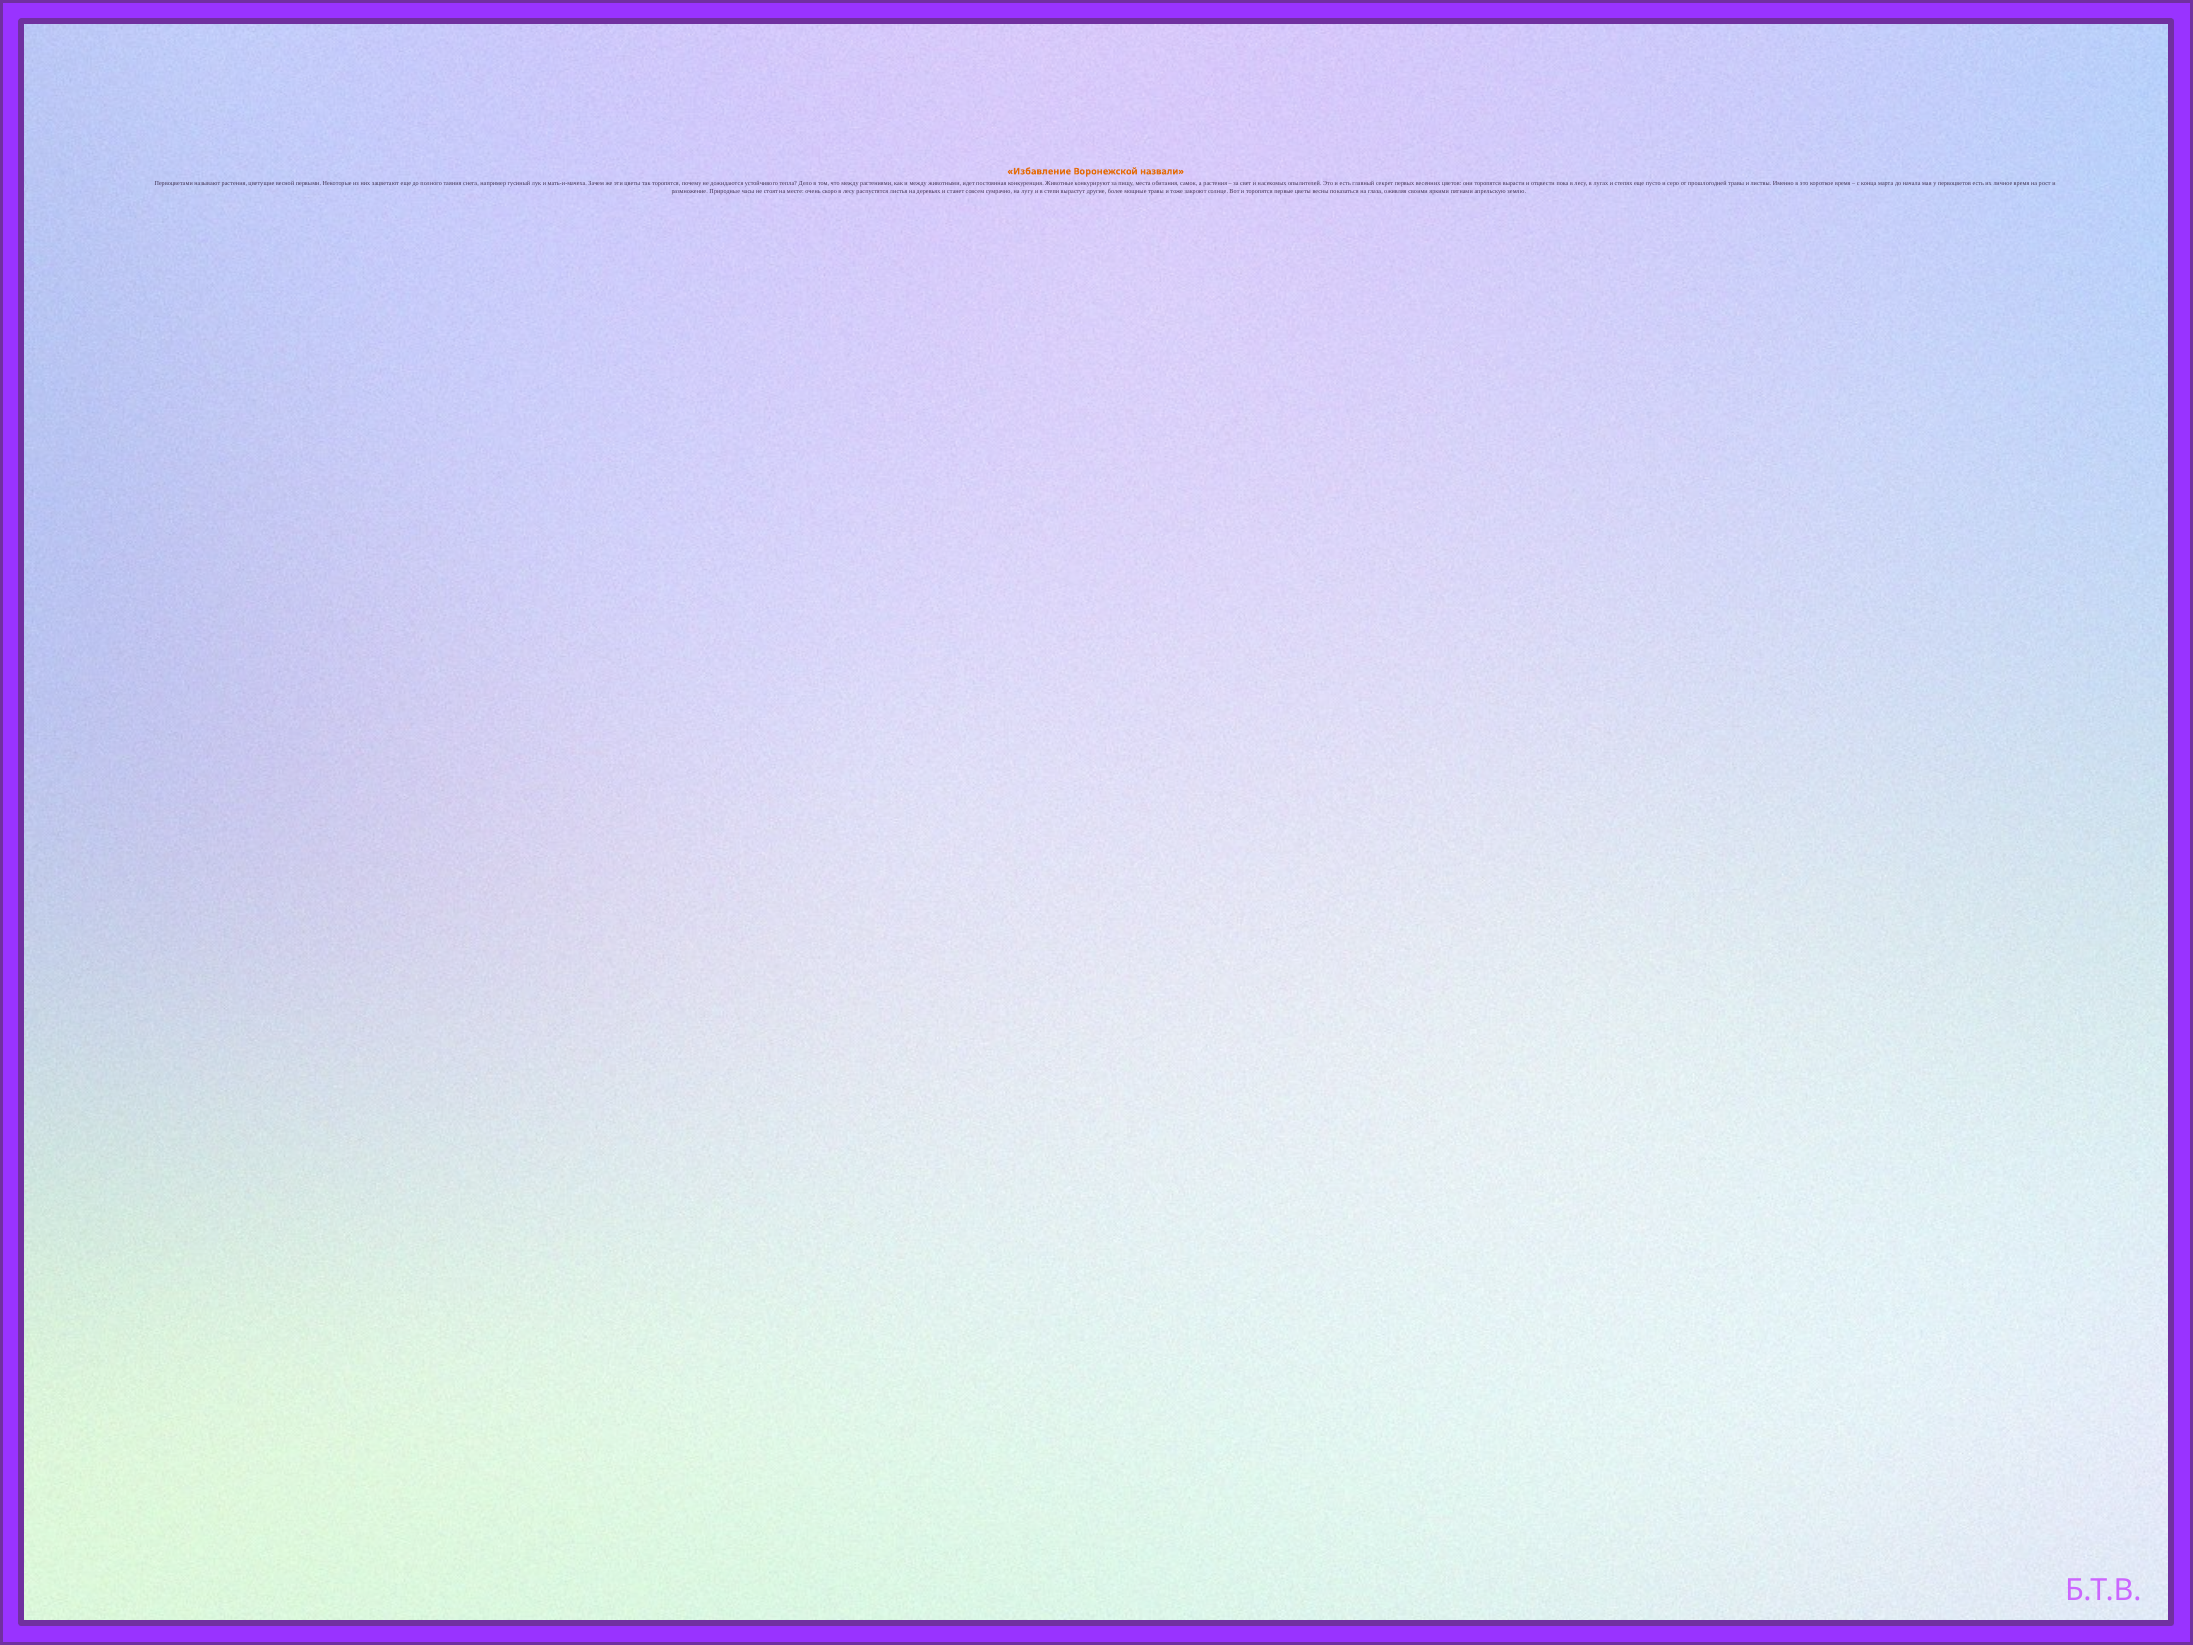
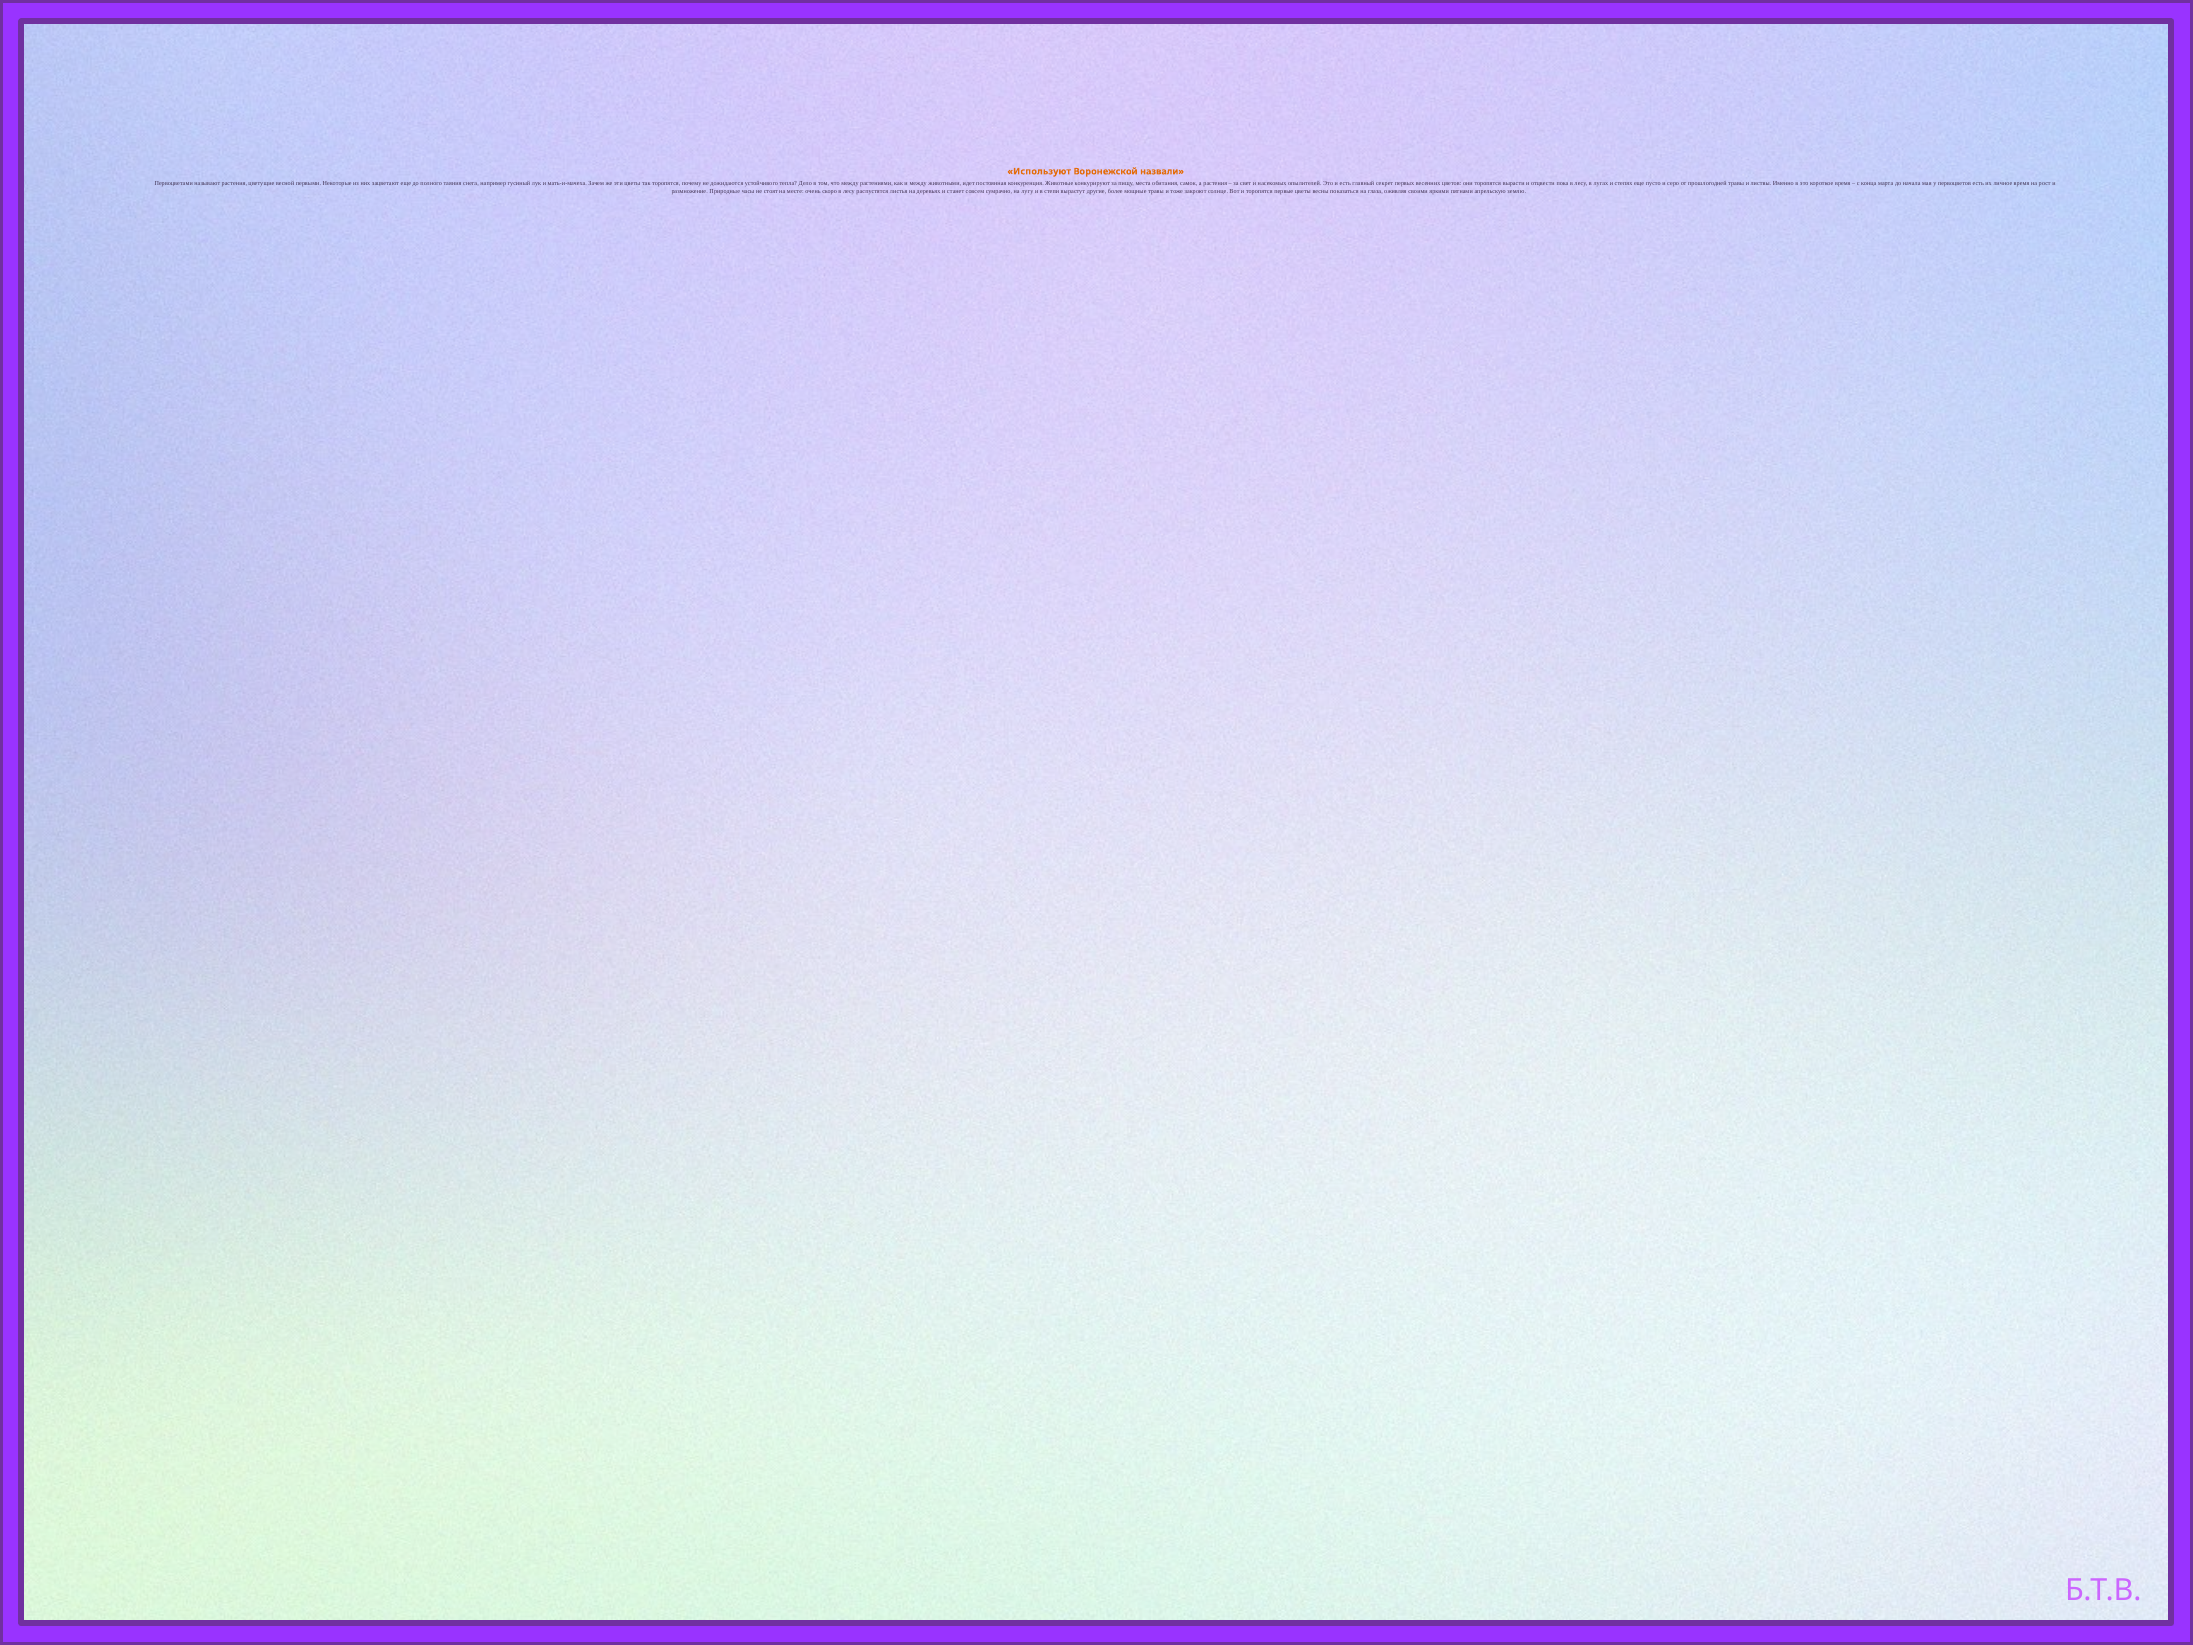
Избавление: Избавление -> Используют
